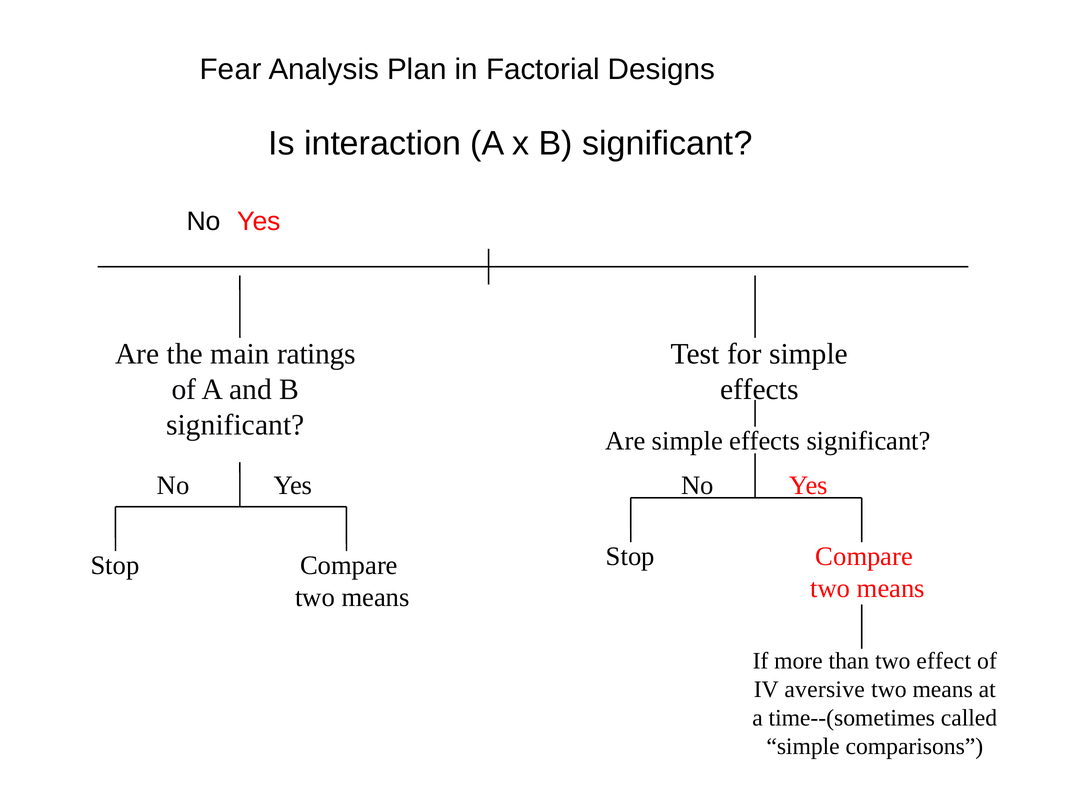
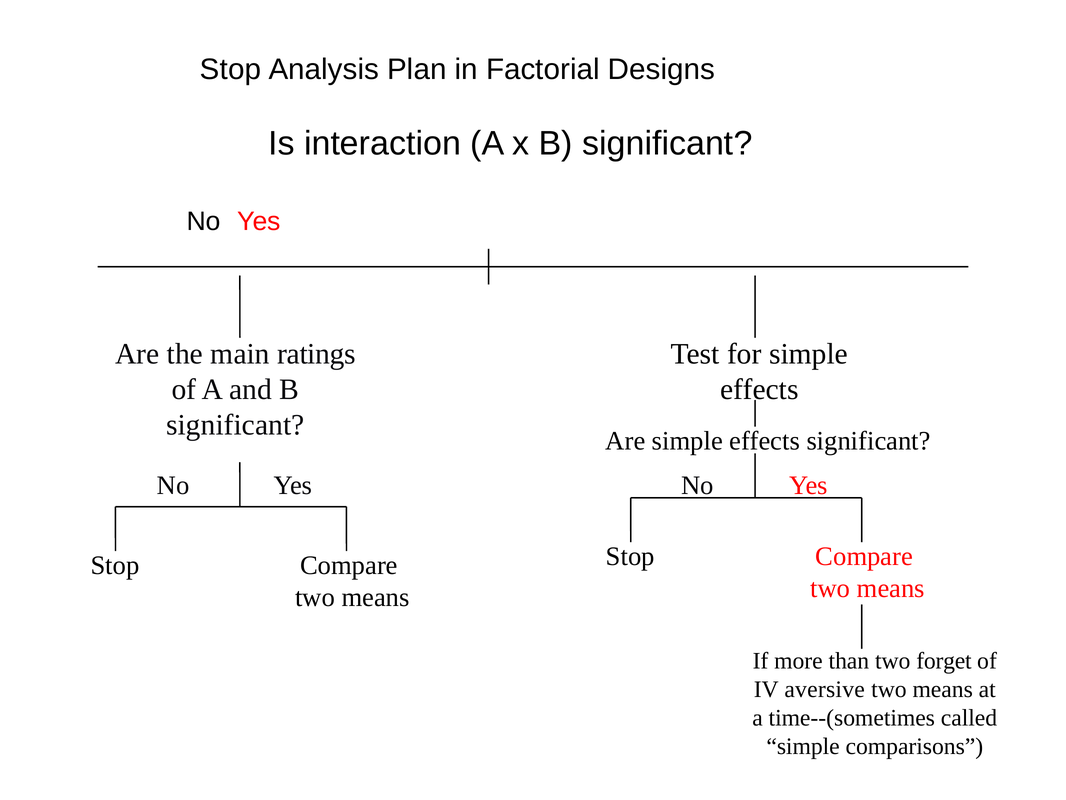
Fear at (231, 70): Fear -> Stop
effect: effect -> forget
